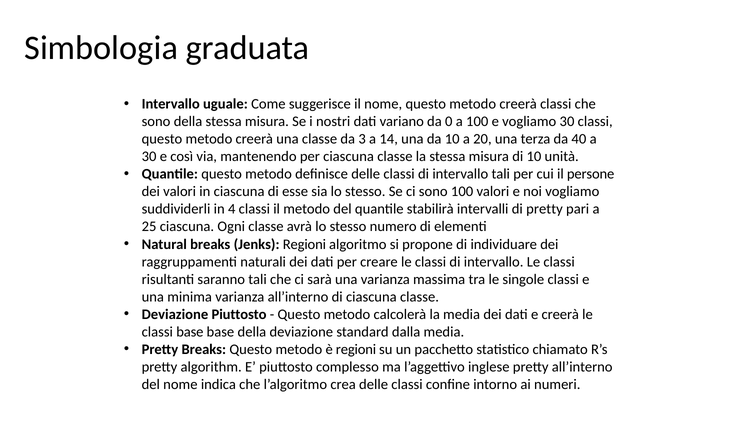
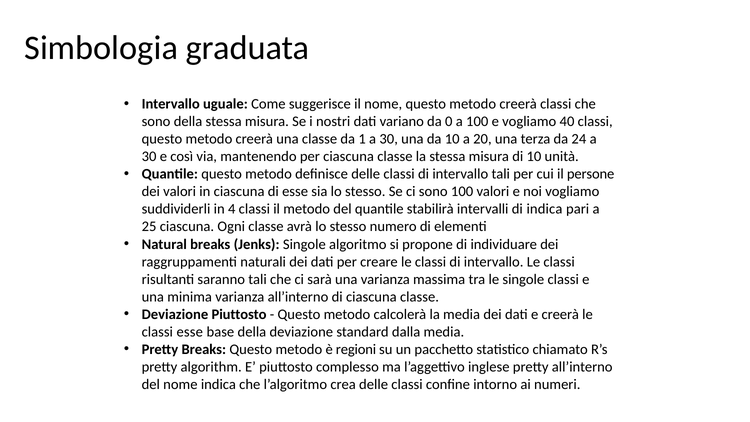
vogliamo 30: 30 -> 40
3: 3 -> 1
14 at (389, 139): 14 -> 30
40: 40 -> 24
di pretty: pretty -> indica
Jenks Regioni: Regioni -> Singole
classi base: base -> esse
